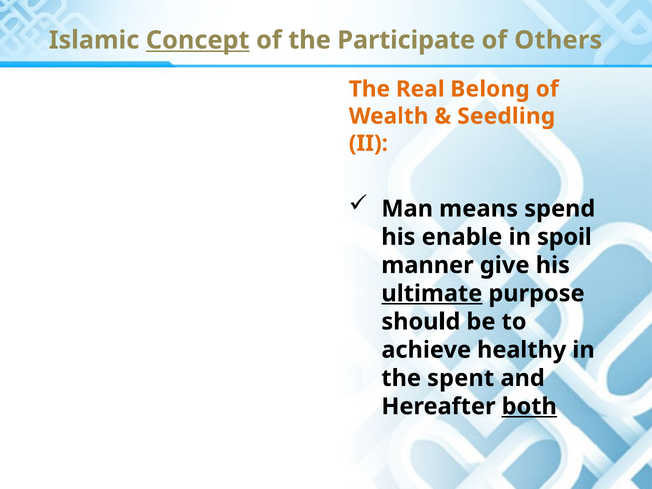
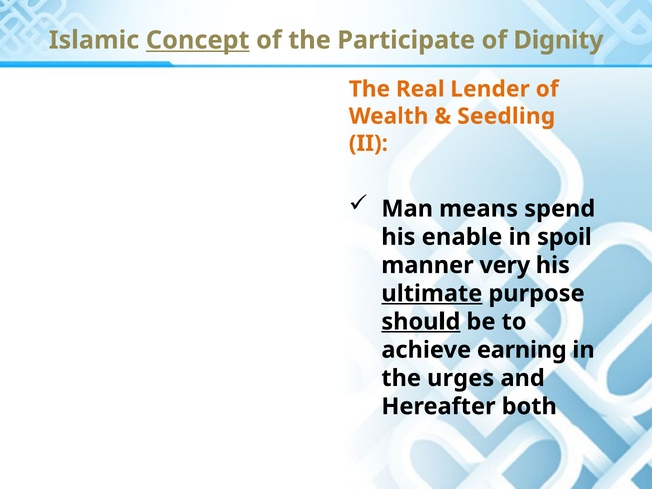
Others: Others -> Dignity
Belong: Belong -> Lender
give: give -> very
should underline: none -> present
healthy: healthy -> earning
spent: spent -> urges
both underline: present -> none
